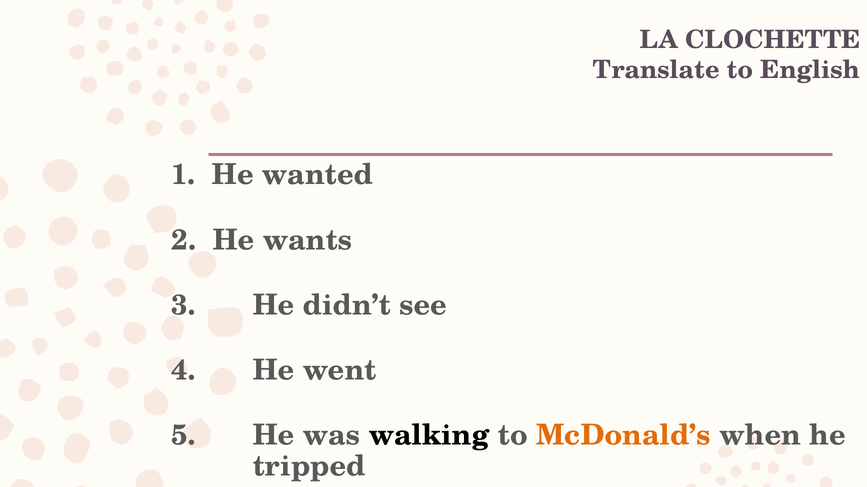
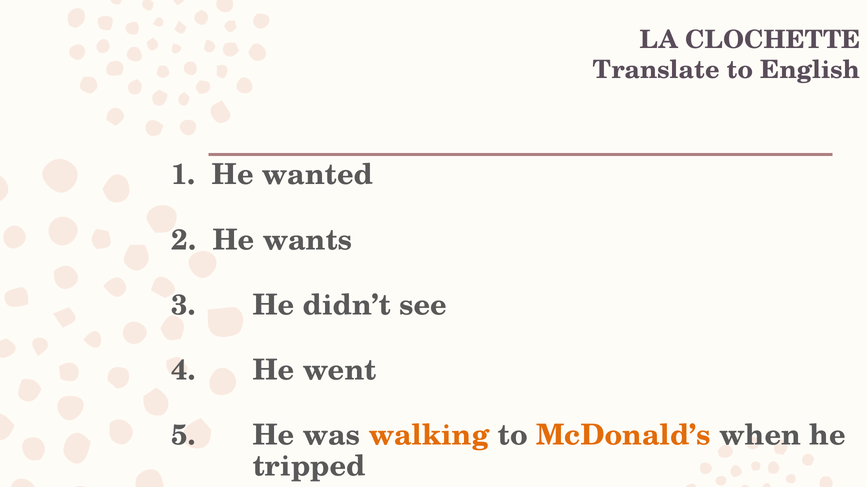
walking colour: black -> orange
